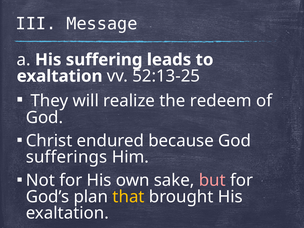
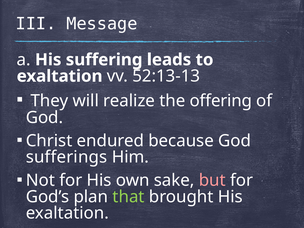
52:13-25: 52:13-25 -> 52:13-13
redeem: redeem -> offering
that colour: yellow -> light green
